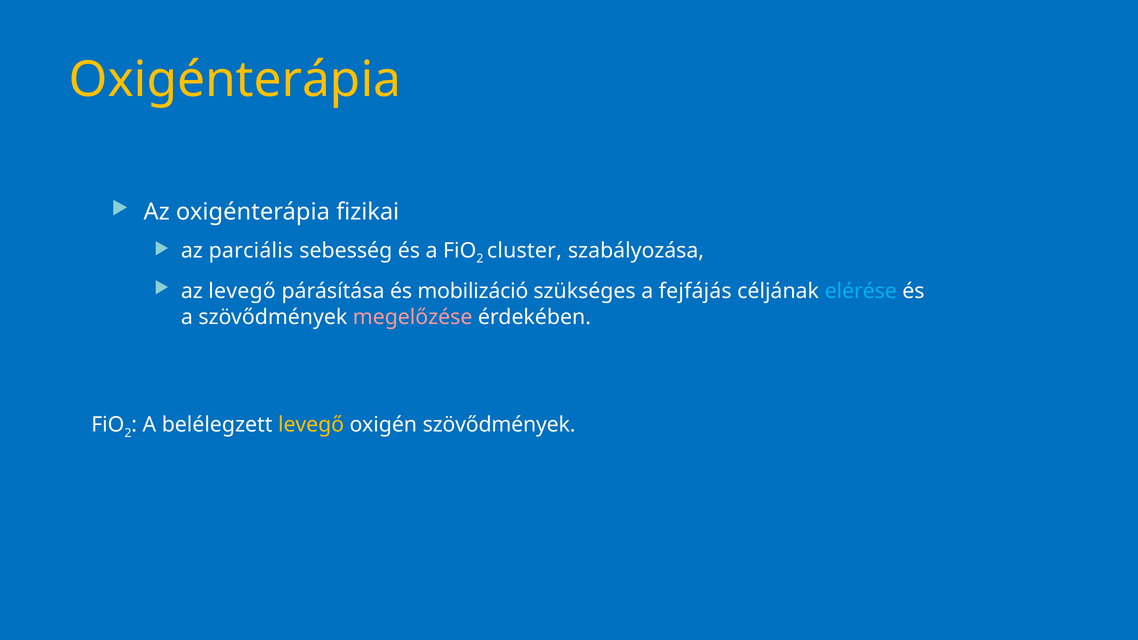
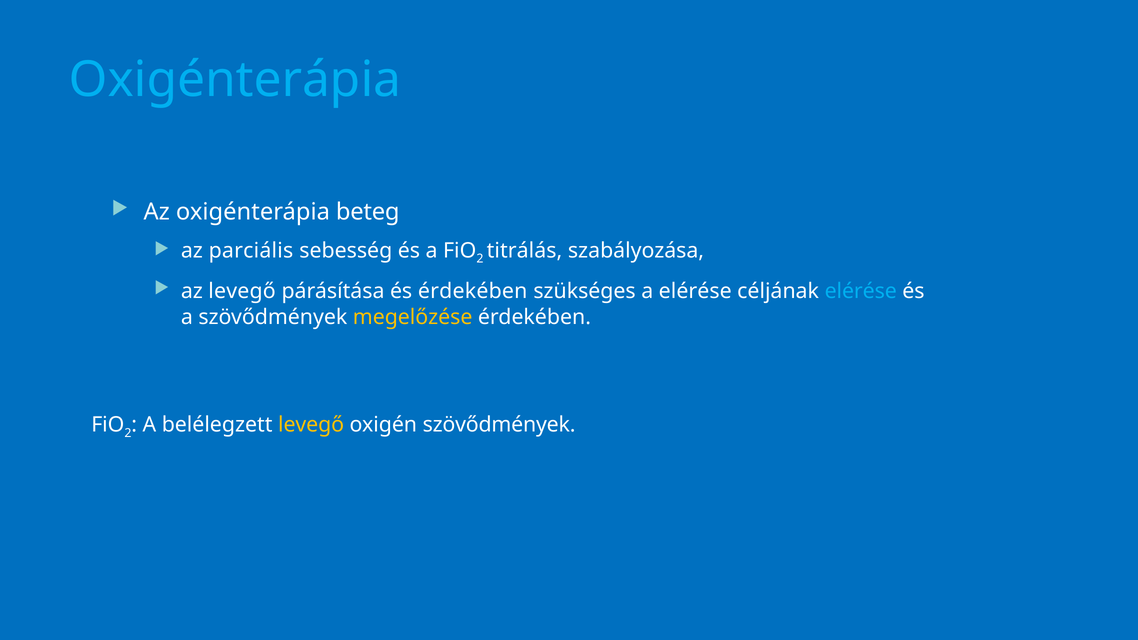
Oxigénterápia at (235, 80) colour: yellow -> light blue
fizikai: fizikai -> beteg
cluster: cluster -> titrálás
és mobilizáció: mobilizáció -> érdekében
a fejfájás: fejfájás -> elérése
megelőzése colour: pink -> yellow
